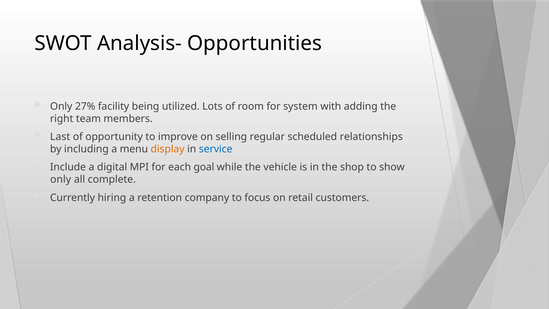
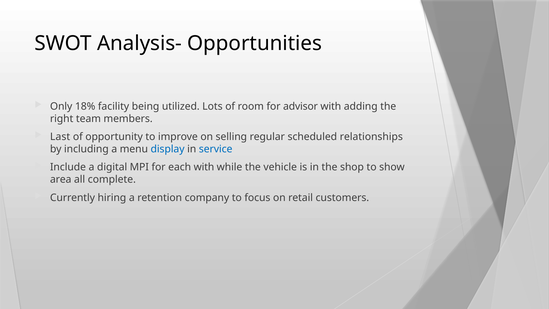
27%: 27% -> 18%
system: system -> advisor
display colour: orange -> blue
each goal: goal -> with
only at (61, 179): only -> area
